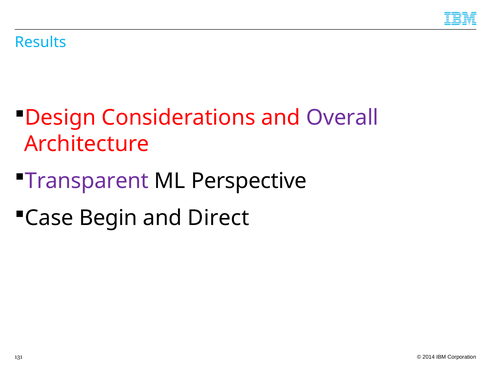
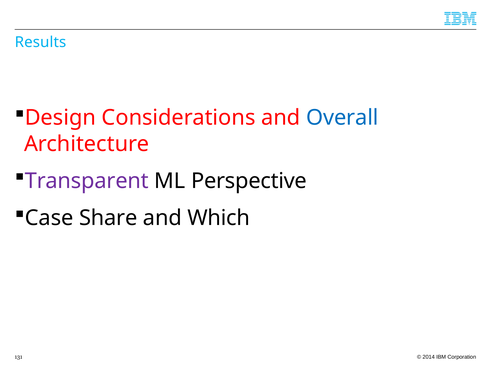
Overall colour: purple -> blue
Begin: Begin -> Share
Direct: Direct -> Which
